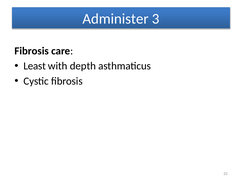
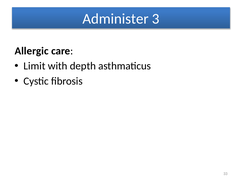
Fibrosis at (32, 51): Fibrosis -> Allergic
Least: Least -> Limit
